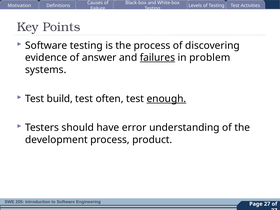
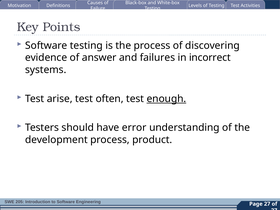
failures underline: present -> none
problem: problem -> incorrect
build: build -> arise
